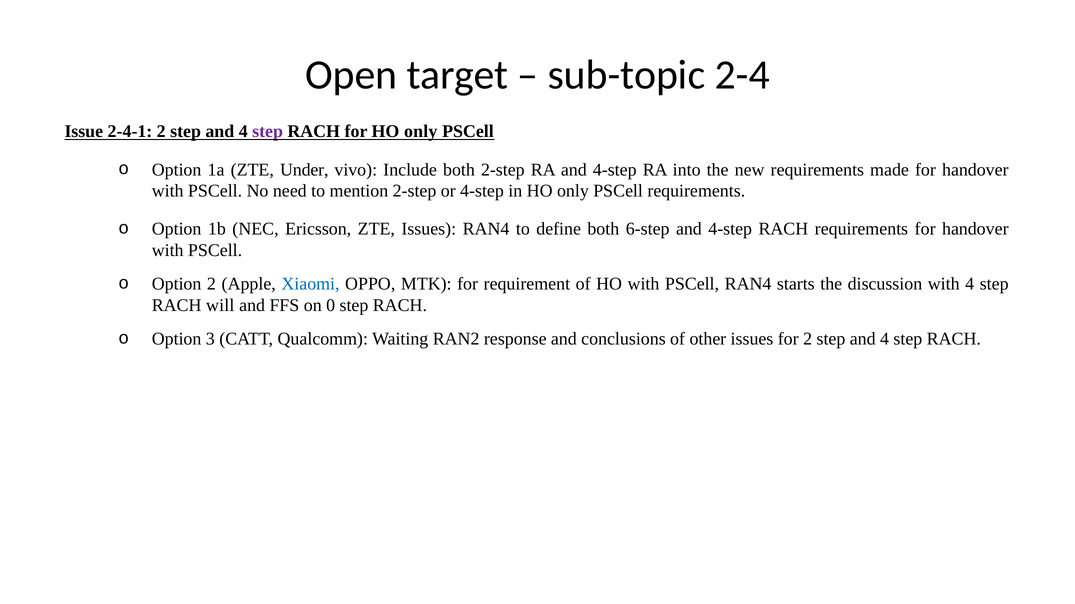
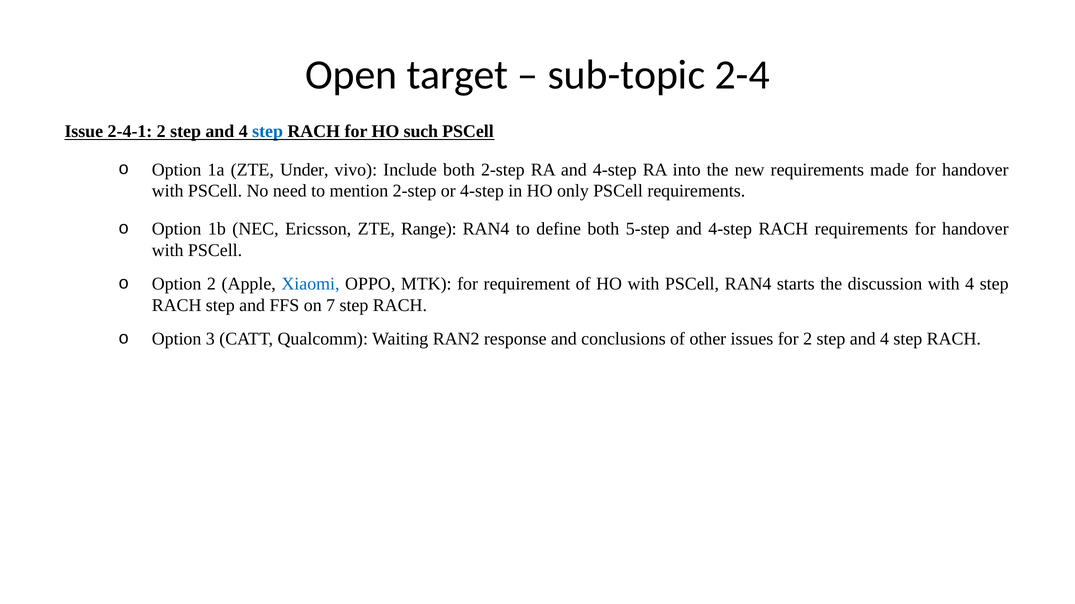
step at (268, 132) colour: purple -> blue
for HO only: only -> such
ZTE Issues: Issues -> Range
6-step: 6-step -> 5-step
RACH will: will -> step
0: 0 -> 7
